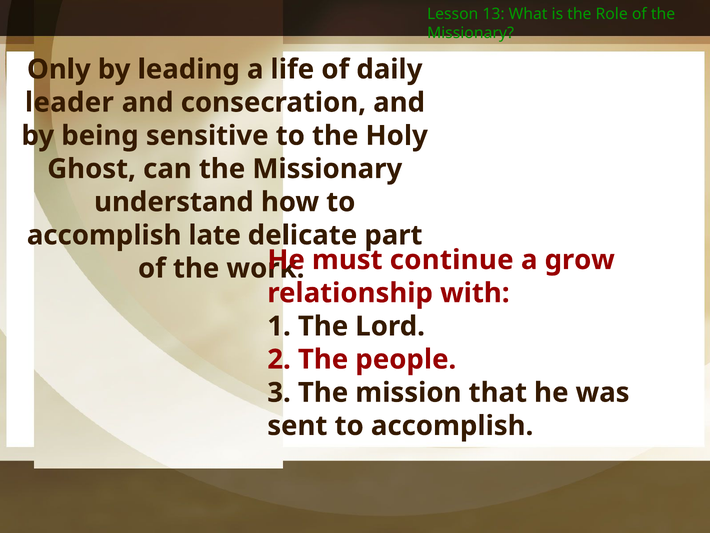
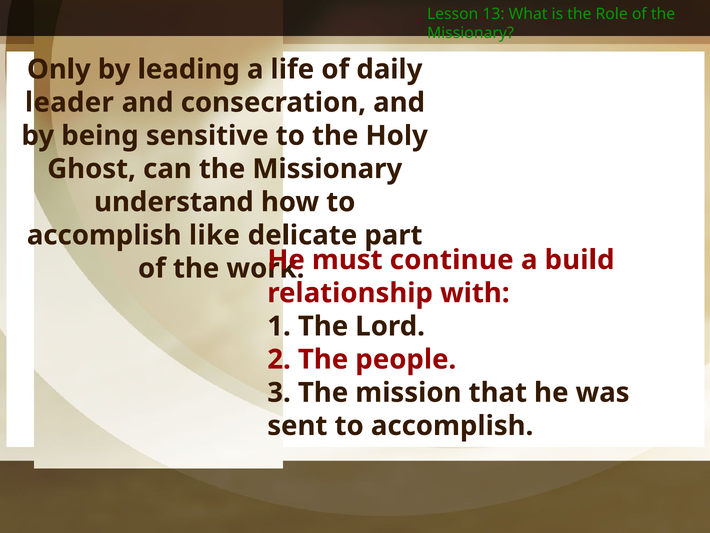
late: late -> like
grow: grow -> build
